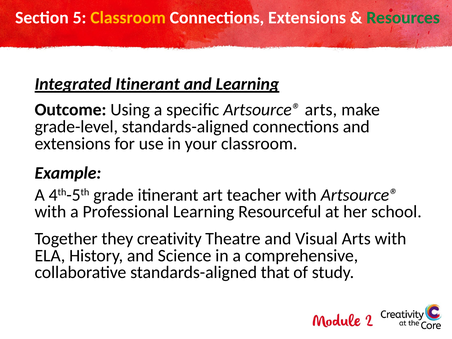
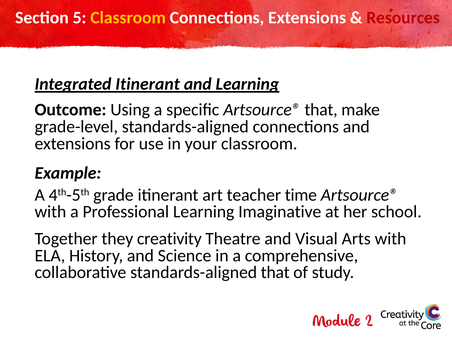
Resources colour: green -> red
Artsource® arts: arts -> that
teacher with: with -> time
Resourceful: Resourceful -> Imaginative
